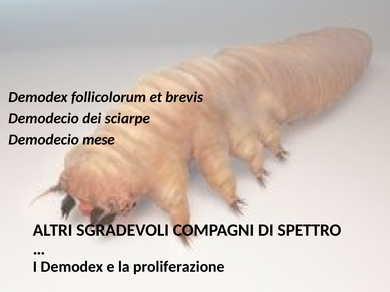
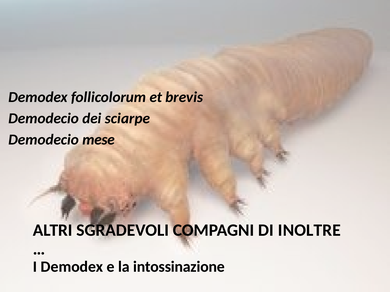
SPETTRO: SPETTRO -> INOLTRE
proliferazione: proliferazione -> intossinazione
